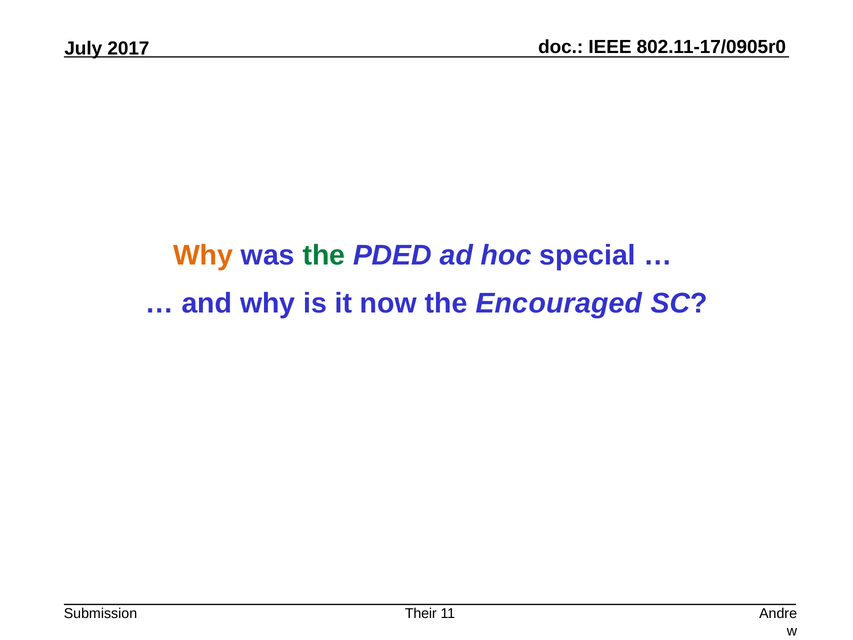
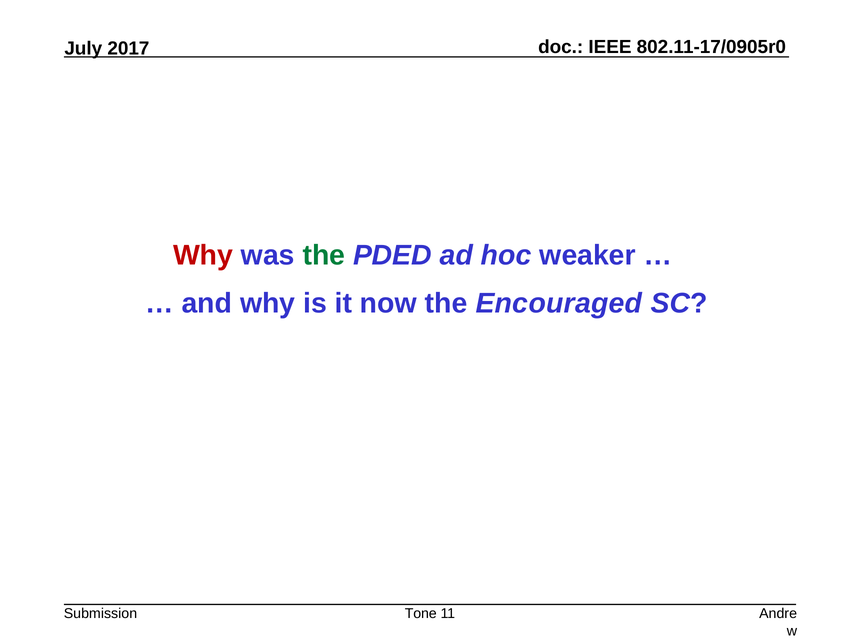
Why at (203, 255) colour: orange -> red
special: special -> weaker
Their: Their -> Tone
